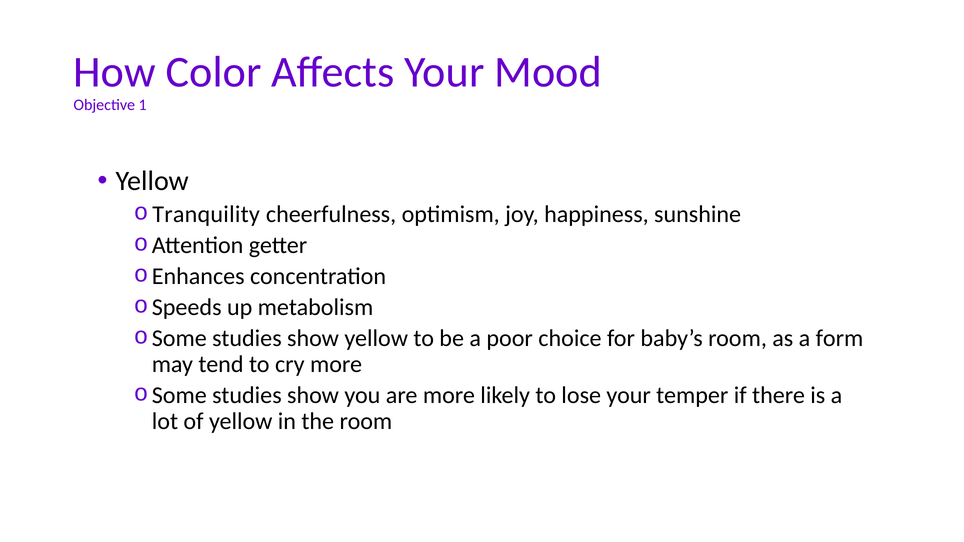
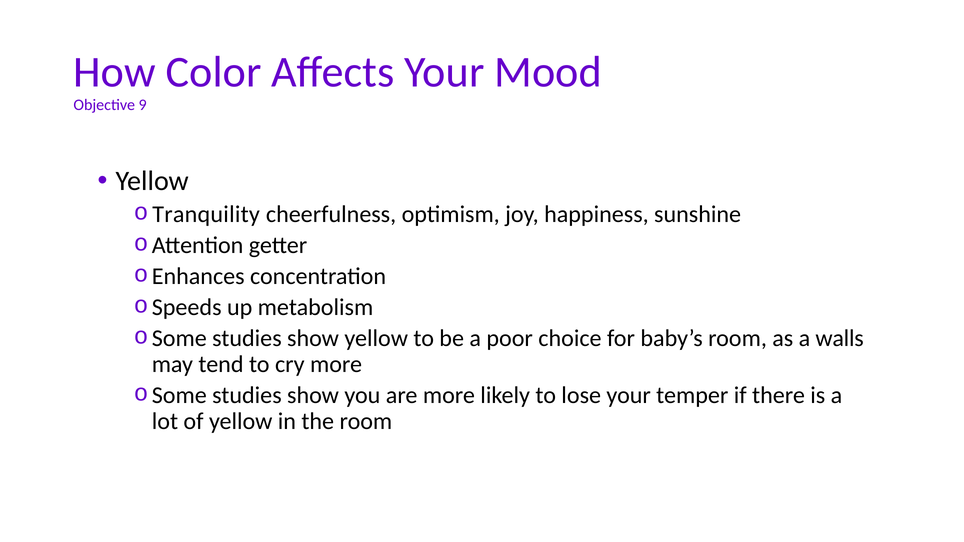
1: 1 -> 9
form: form -> walls
